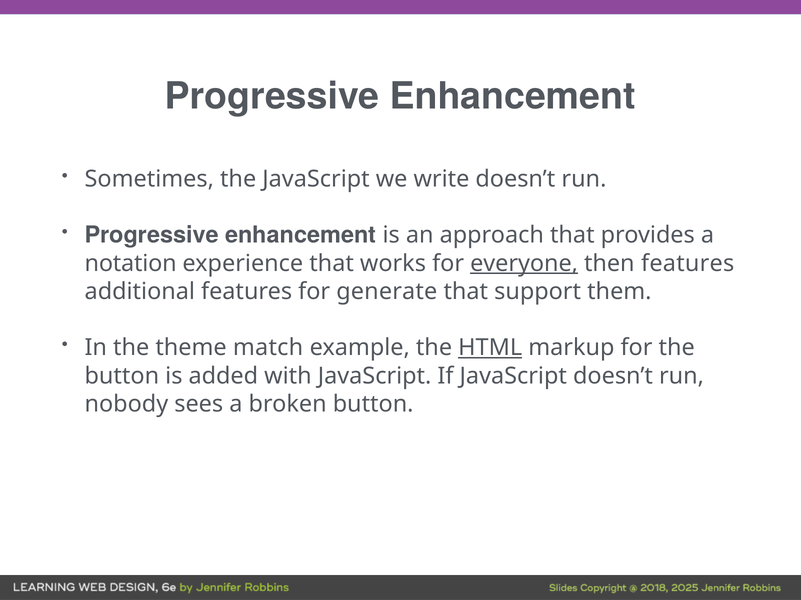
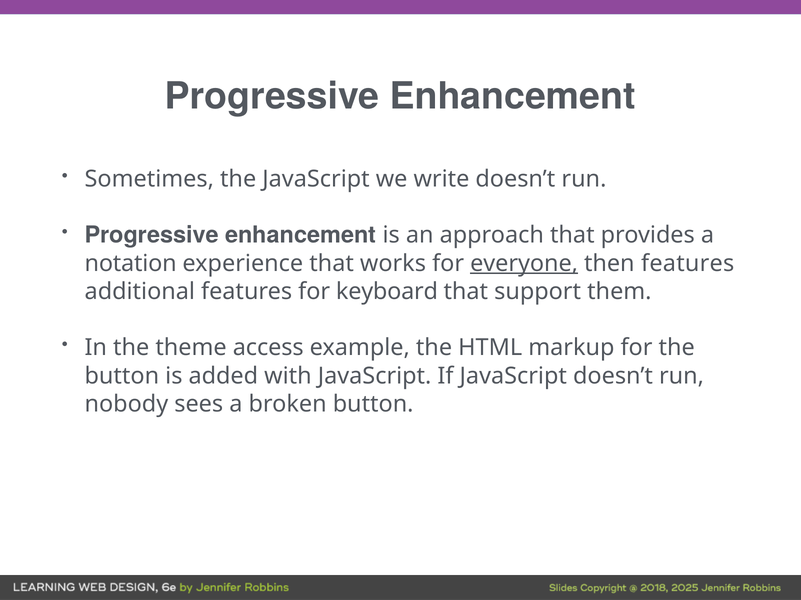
generate: generate -> keyboard
match: match -> access
HTML underline: present -> none
